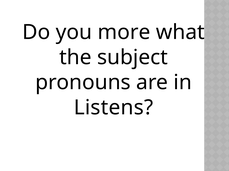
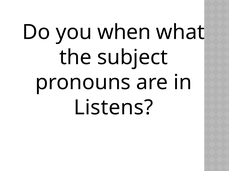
more: more -> when
